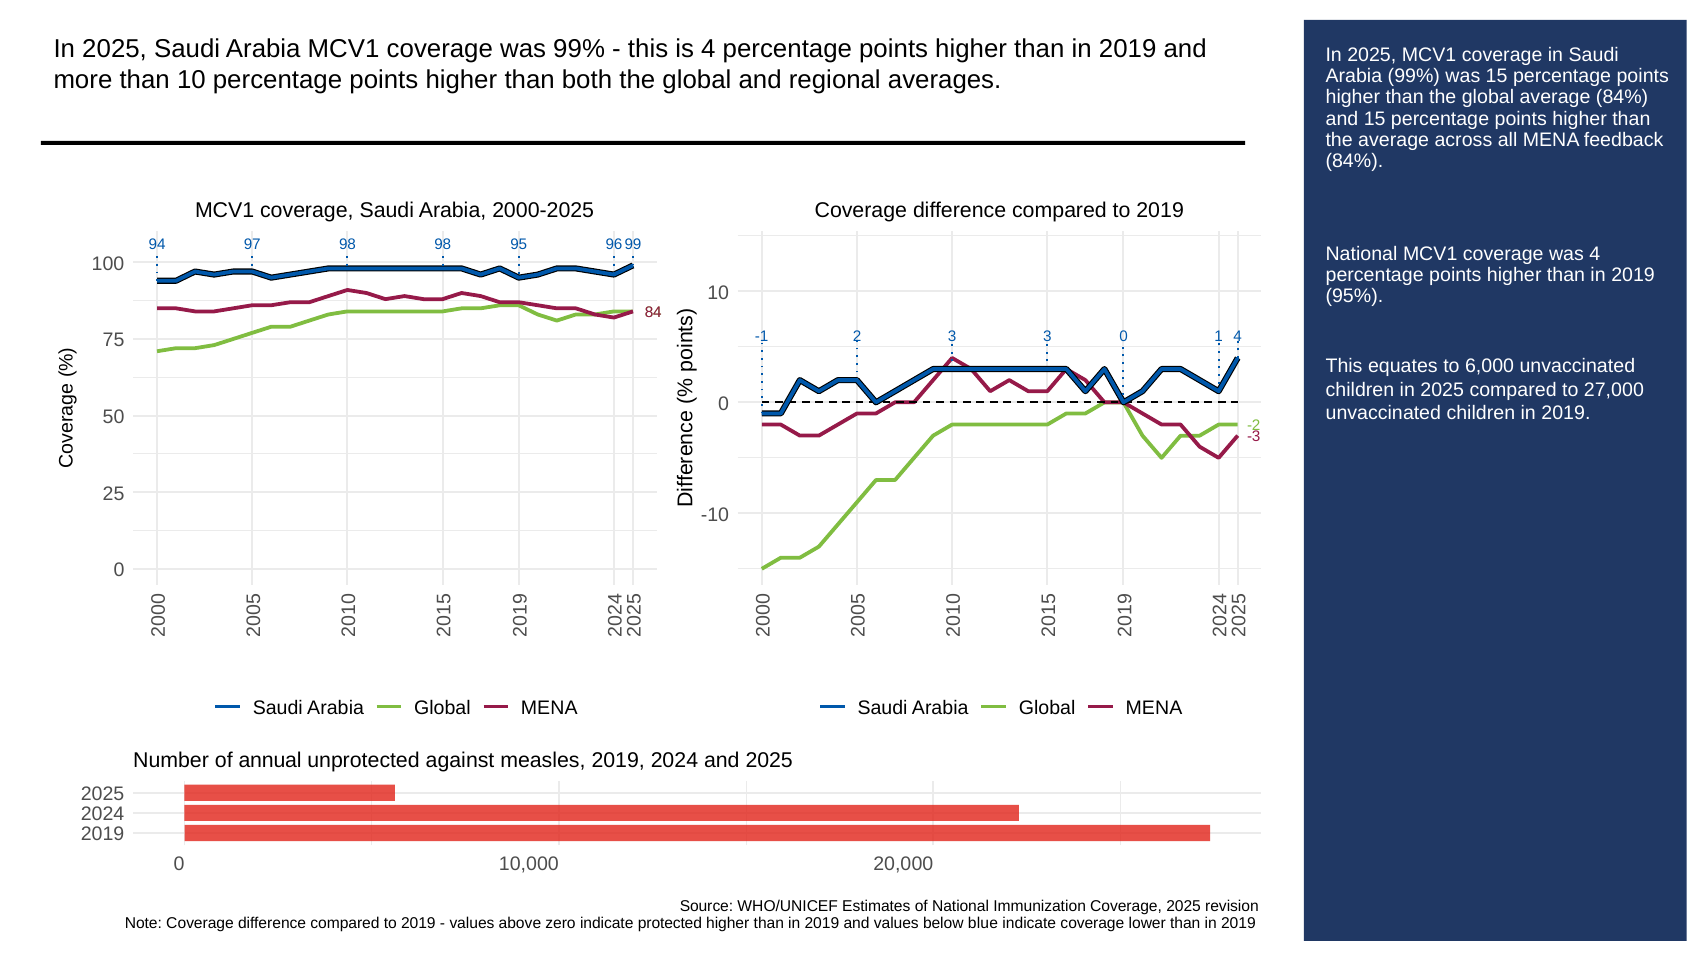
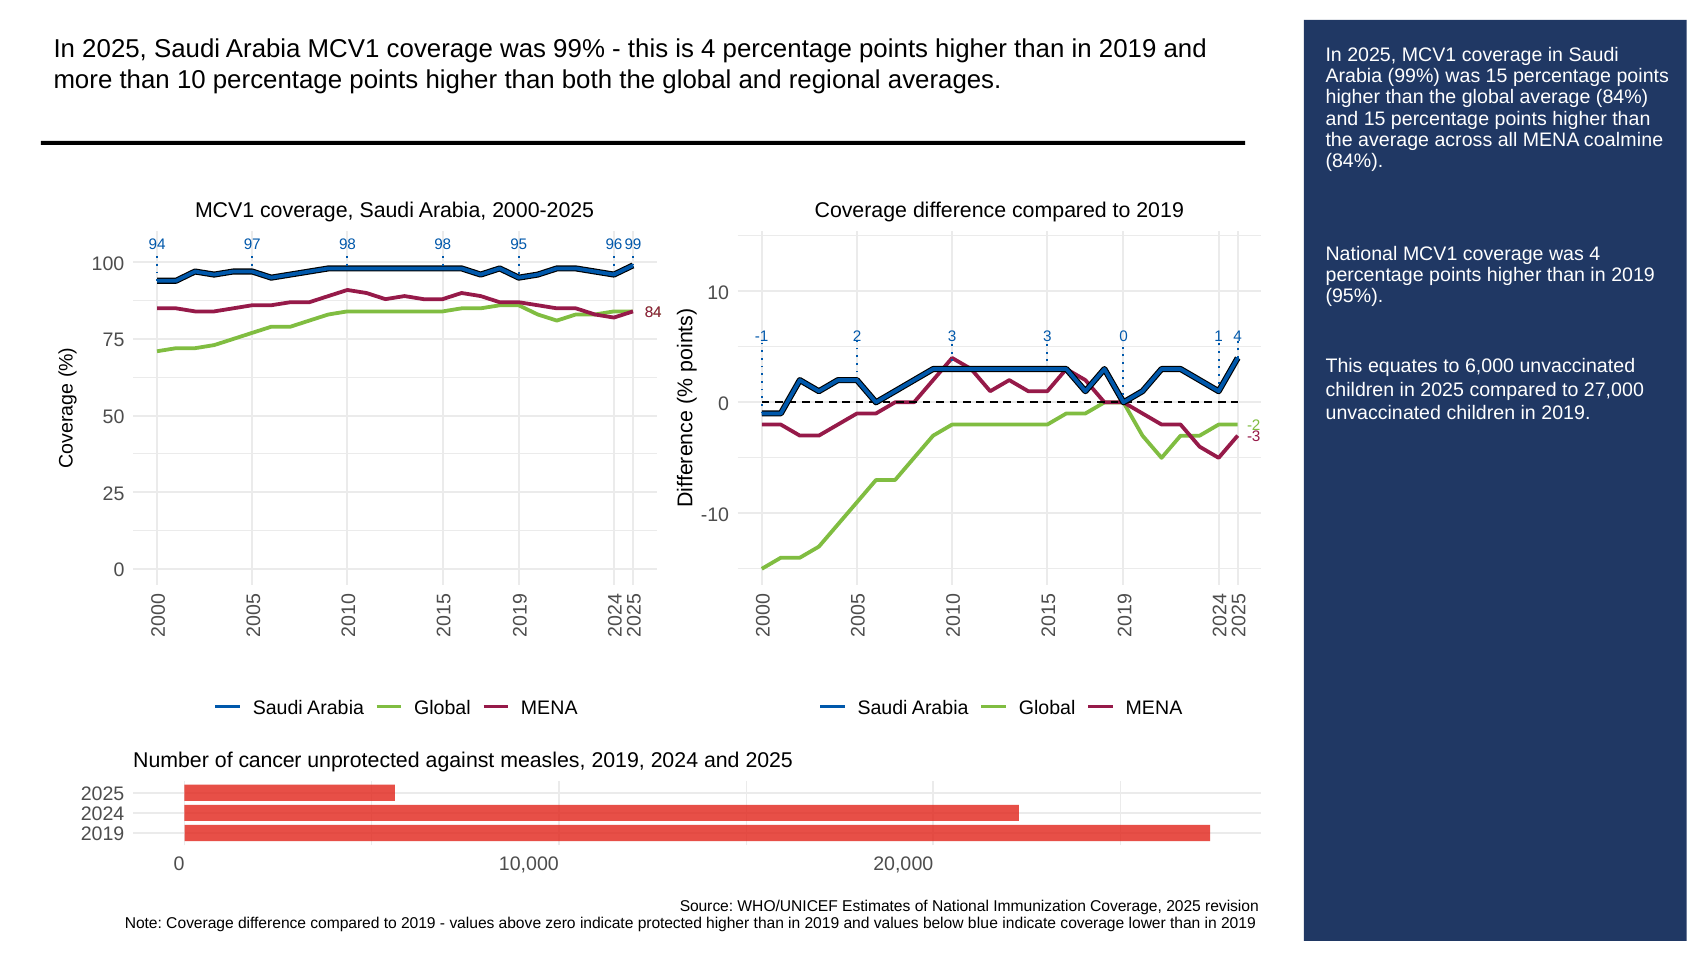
feedback: feedback -> coalmine
annual: annual -> cancer
